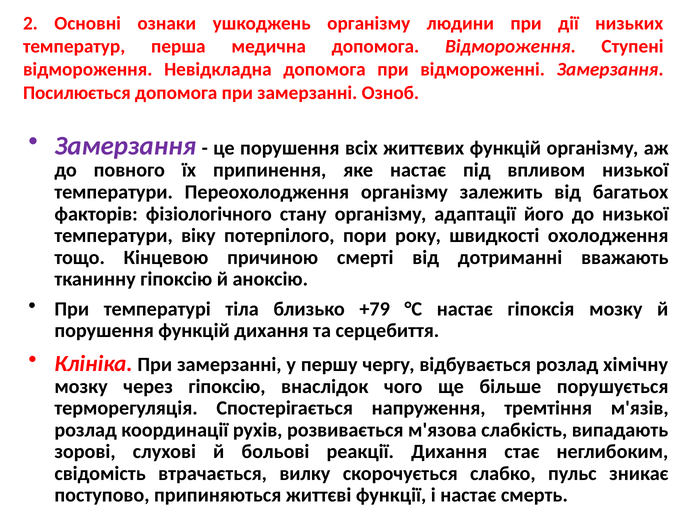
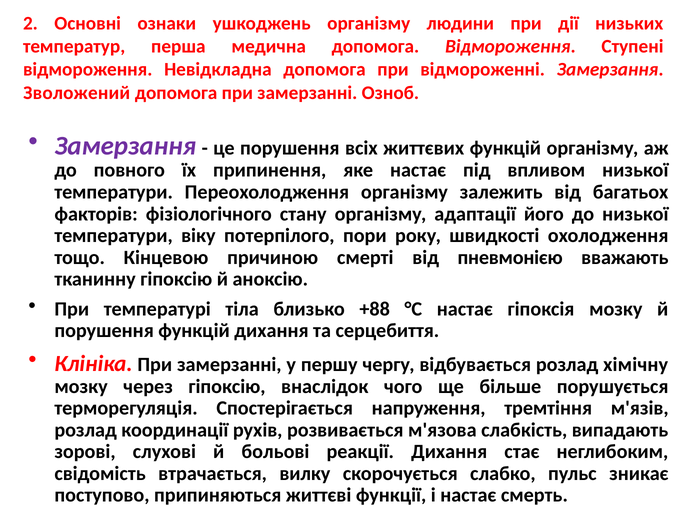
Посилюється: Посилюється -> Зволожений
дотриманні: дотриманні -> пневмонією
+79: +79 -> +88
